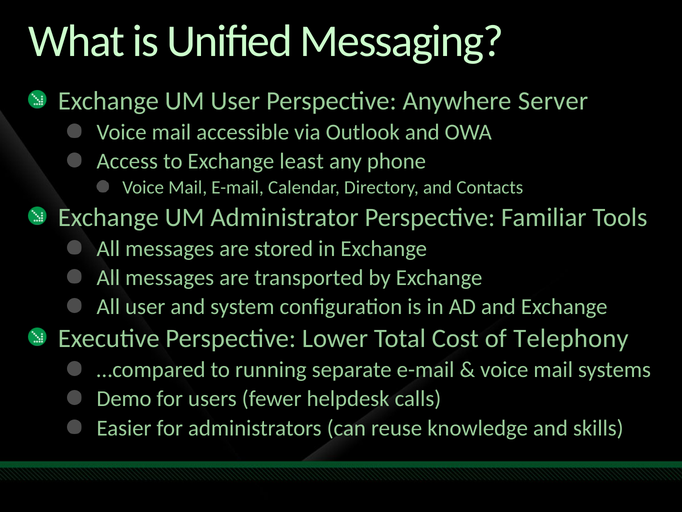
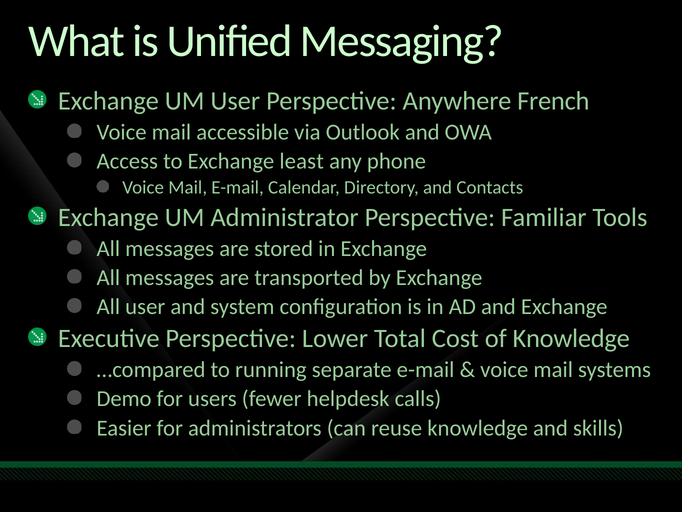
Server: Server -> French
of Telephony: Telephony -> Knowledge
